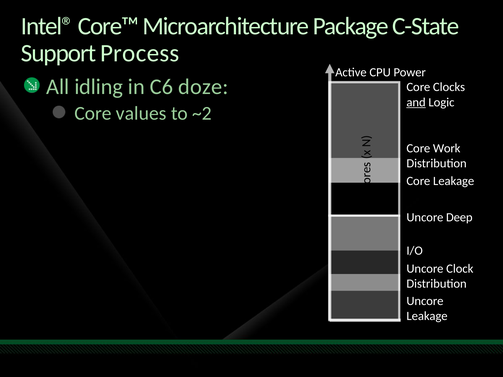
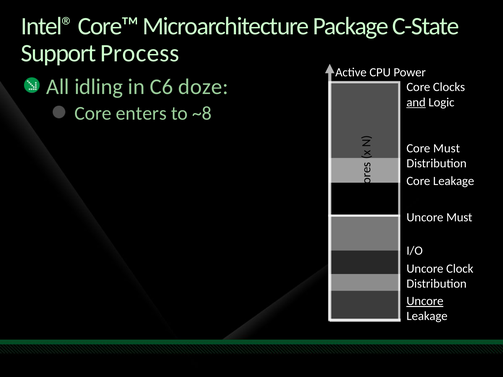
values: values -> enters
~2: ~2 -> ~8
Core Work: Work -> Must
Uncore Deep: Deep -> Must
Uncore at (425, 301) underline: none -> present
